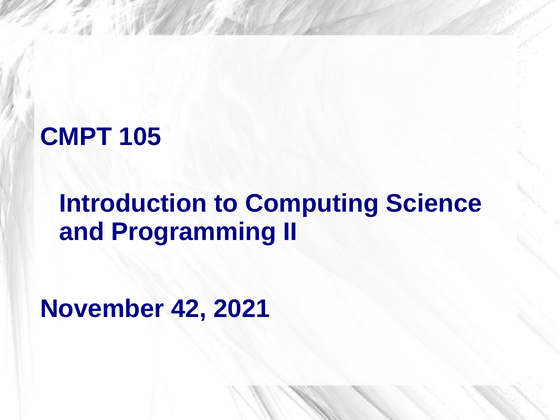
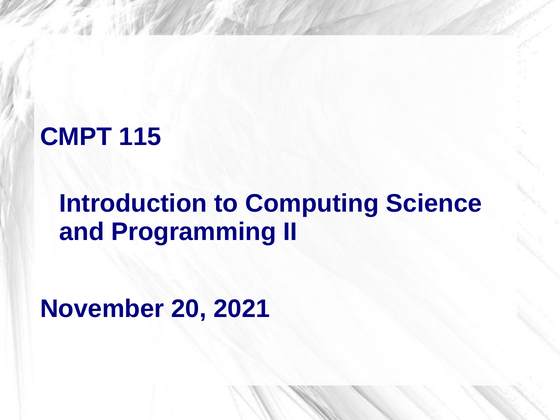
105: 105 -> 115
42: 42 -> 20
